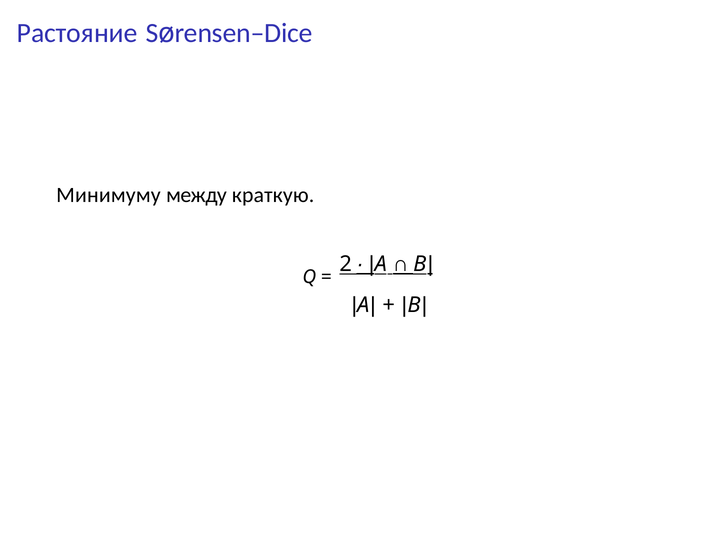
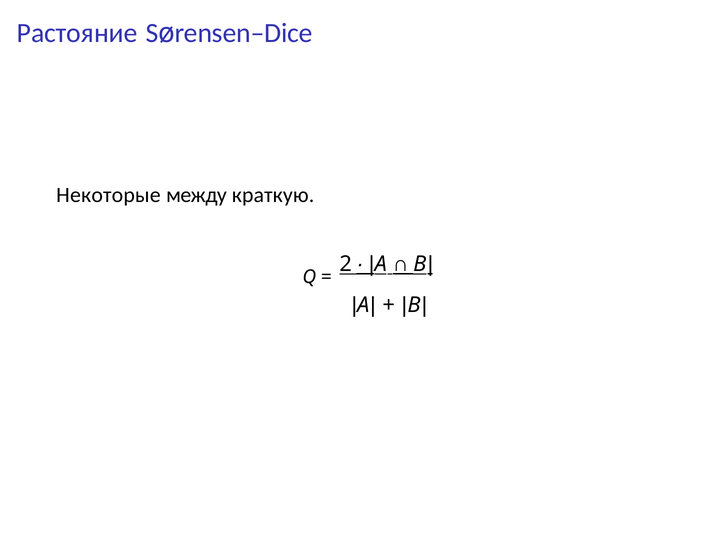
Минимуму: Минимуму -> Некоторые
